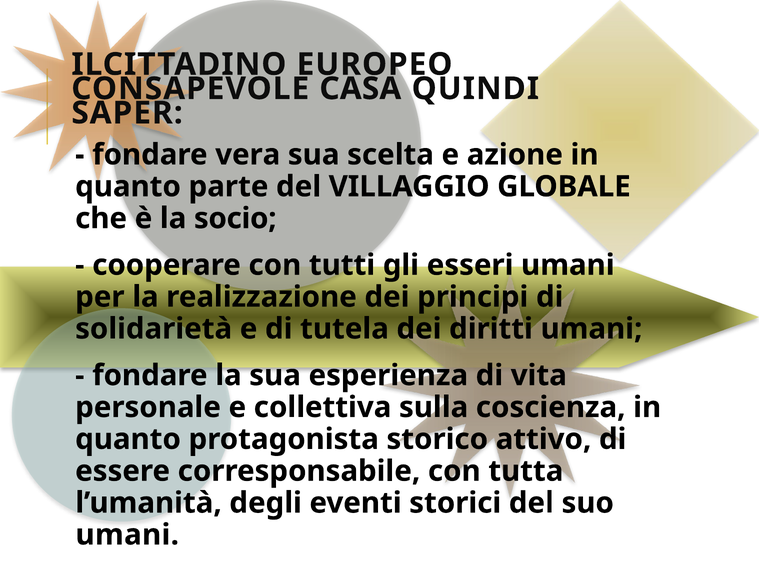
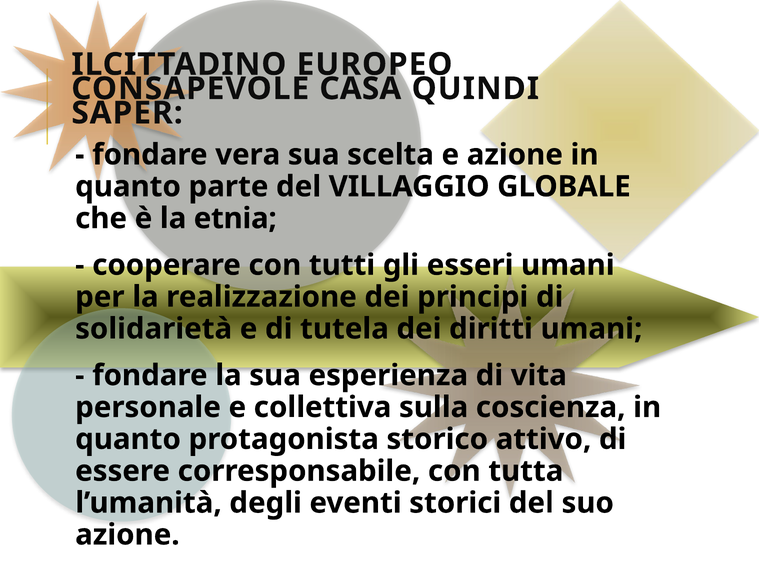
socio: socio -> etnia
umani at (127, 535): umani -> azione
